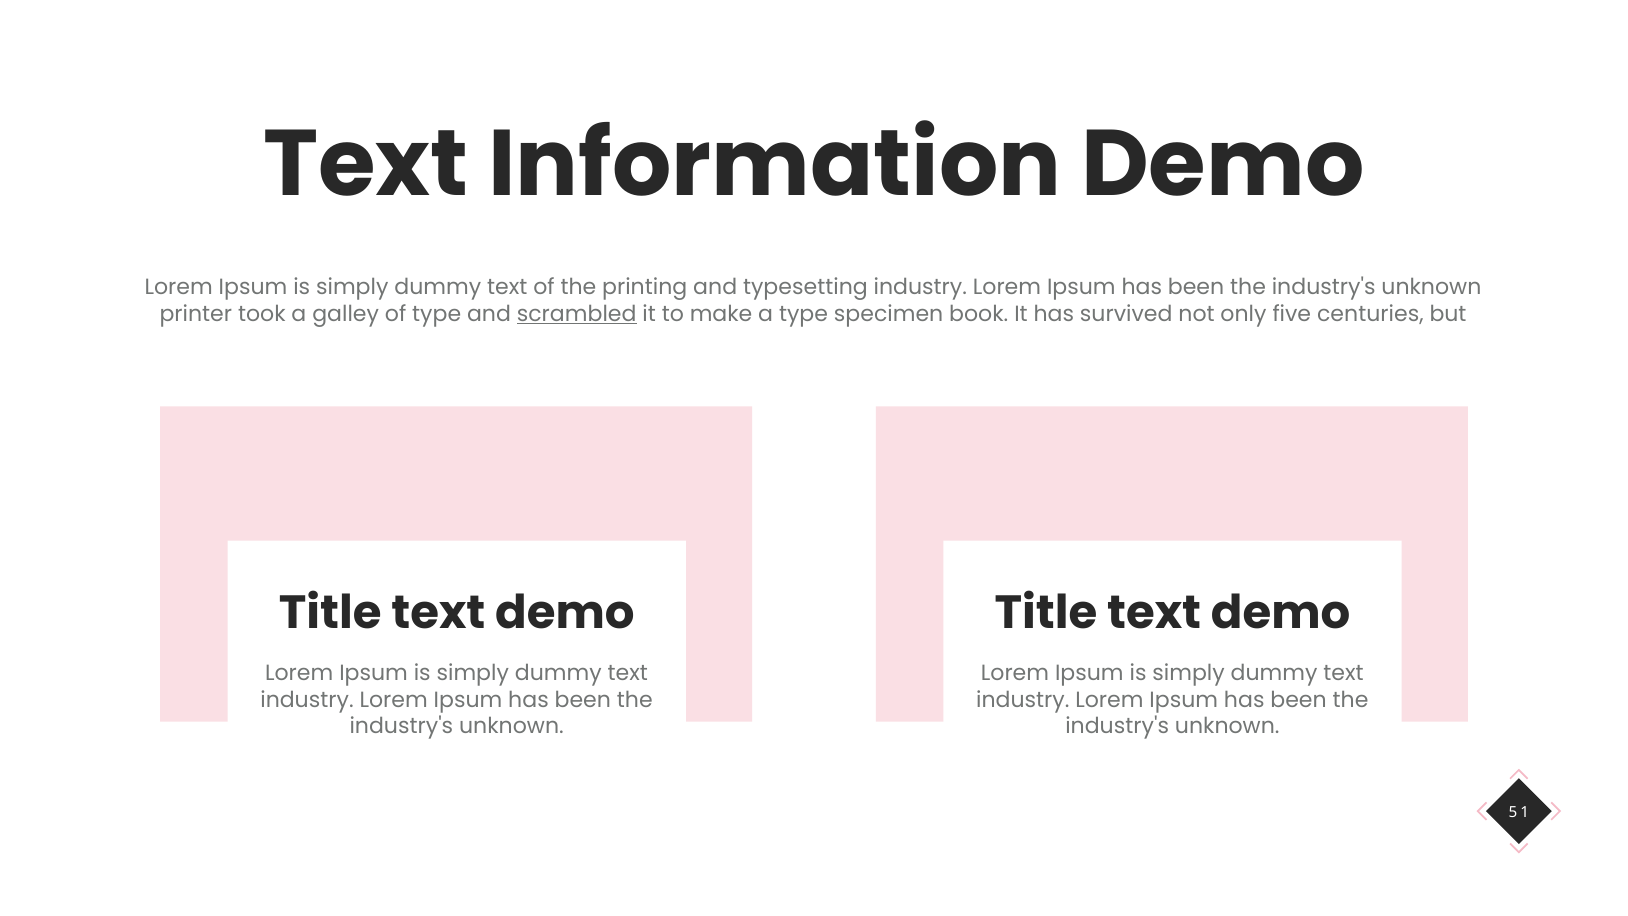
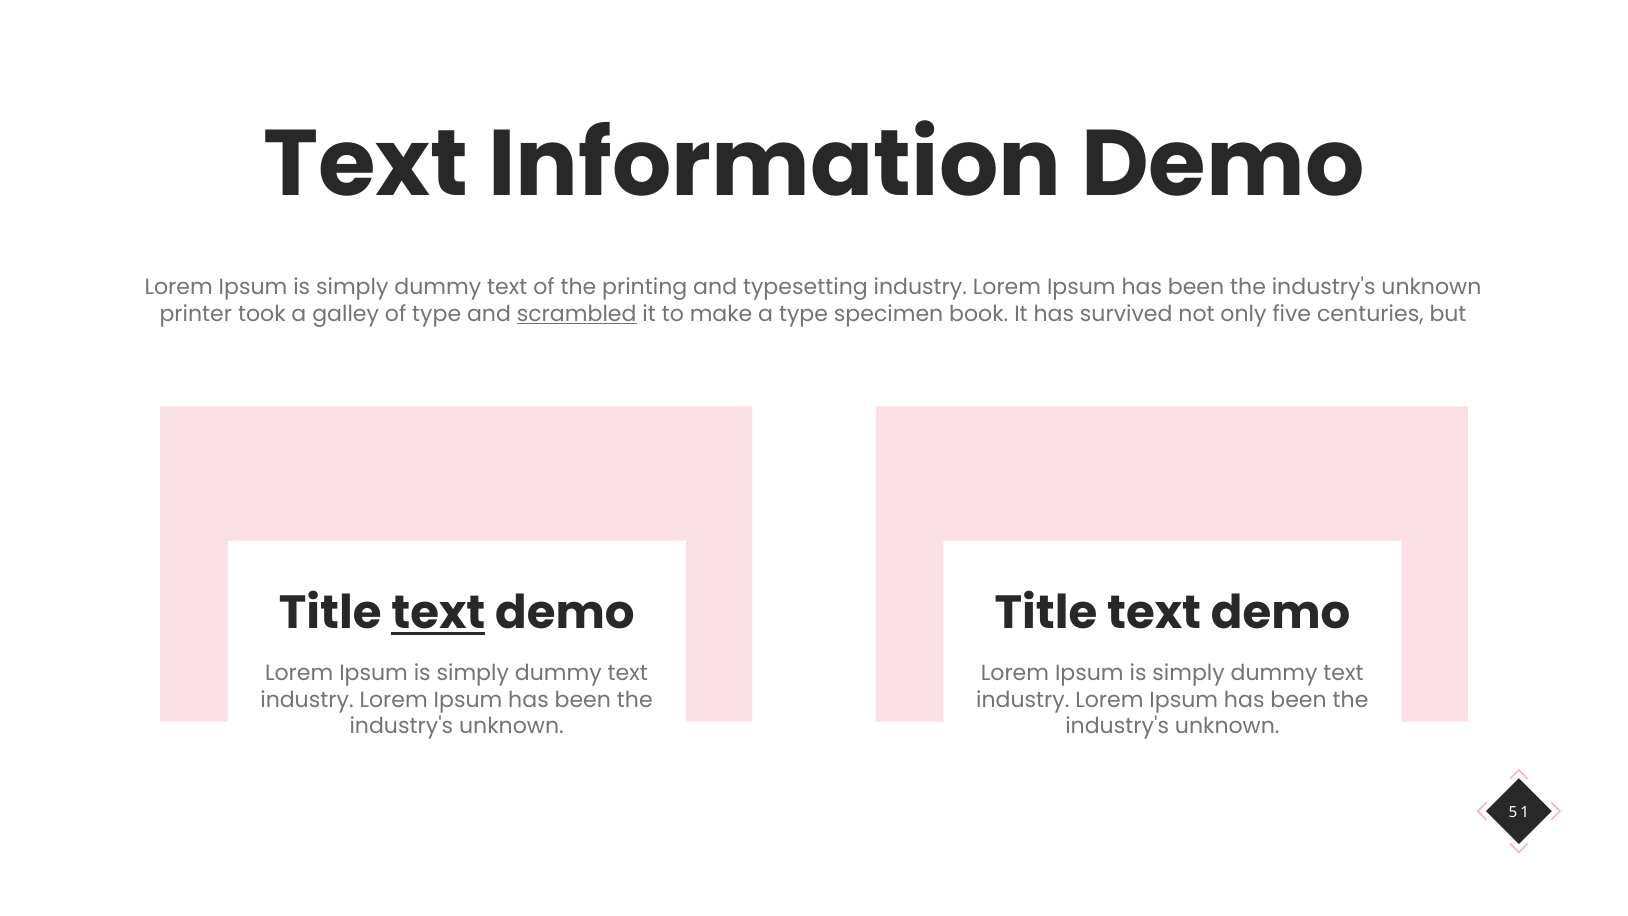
text at (438, 613) underline: none -> present
